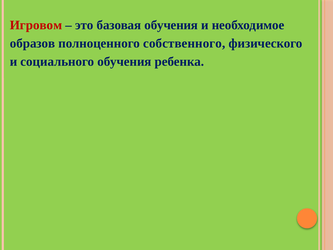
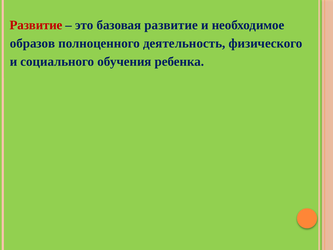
Игровом at (36, 25): Игровом -> Развитие
базовая обучения: обучения -> развитие
собственного: собственного -> деятельность
